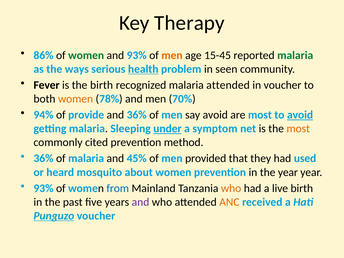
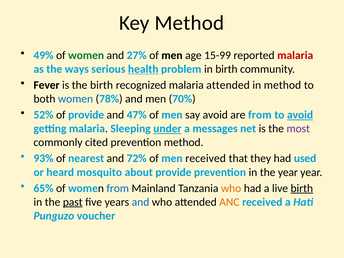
Key Therapy: Therapy -> Method
86%: 86% -> 49%
and 93%: 93% -> 27%
men at (172, 55) colour: orange -> black
15-45: 15-45 -> 15-99
malaria at (295, 55) colour: green -> red
in seen: seen -> birth
in voucher: voucher -> method
women at (76, 99) colour: orange -> blue
94%: 94% -> 52%
and 36%: 36% -> 47%
are most: most -> from
symptom: symptom -> messages
most at (298, 129) colour: orange -> purple
36% at (44, 158): 36% -> 93%
of malaria: malaria -> nearest
45%: 45% -> 72%
men provided: provided -> received
about women: women -> provide
93% at (44, 188): 93% -> 65%
birth at (302, 188) underline: none -> present
past underline: none -> present
and at (141, 202) colour: purple -> blue
Punguzo underline: present -> none
